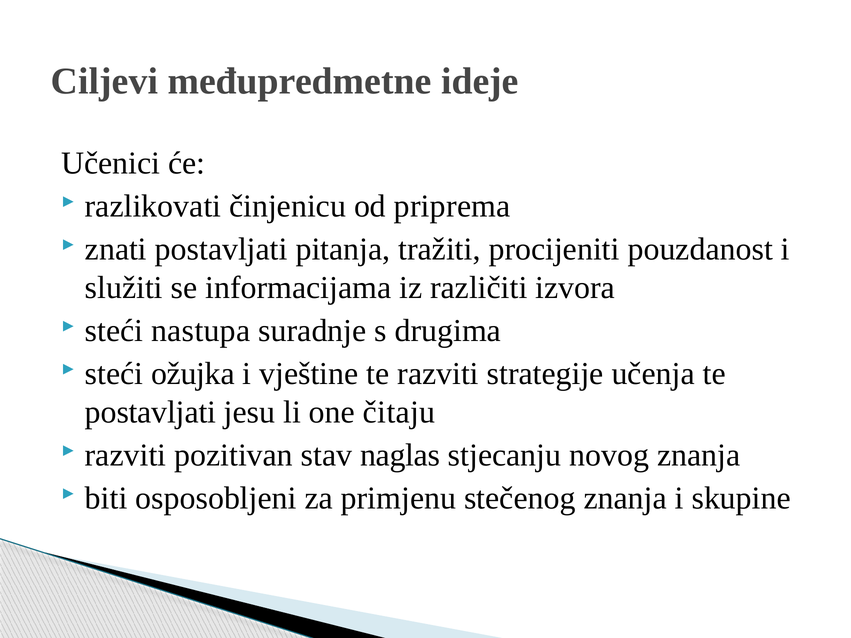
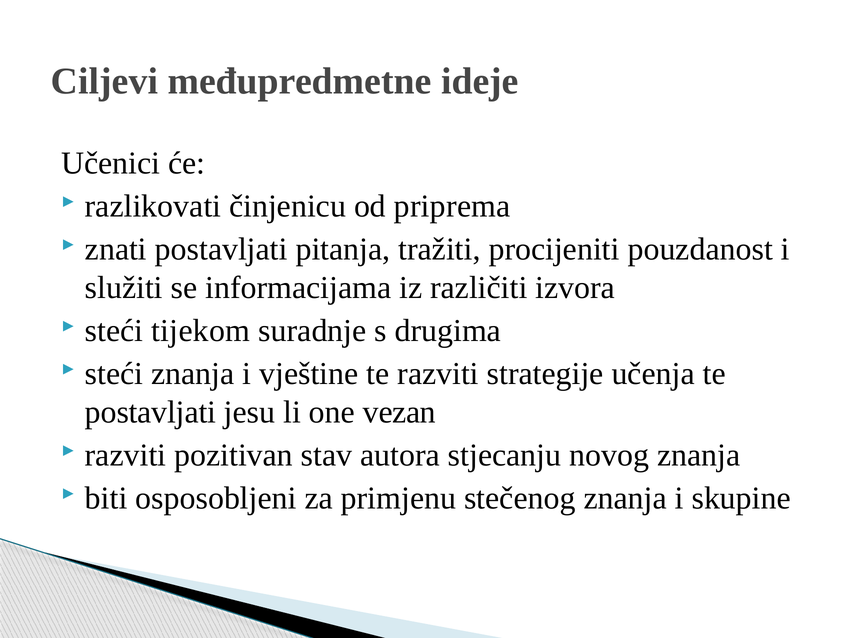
nastupa: nastupa -> tijekom
steći ožujka: ožujka -> znanja
čitaju: čitaju -> vezan
naglas: naglas -> autora
